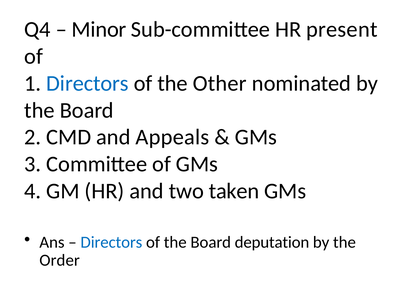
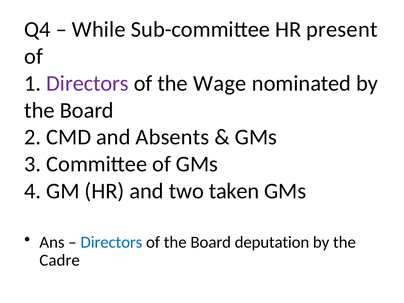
Minor: Minor -> While
Directors at (88, 83) colour: blue -> purple
Other: Other -> Wage
Appeals: Appeals -> Absents
Order: Order -> Cadre
